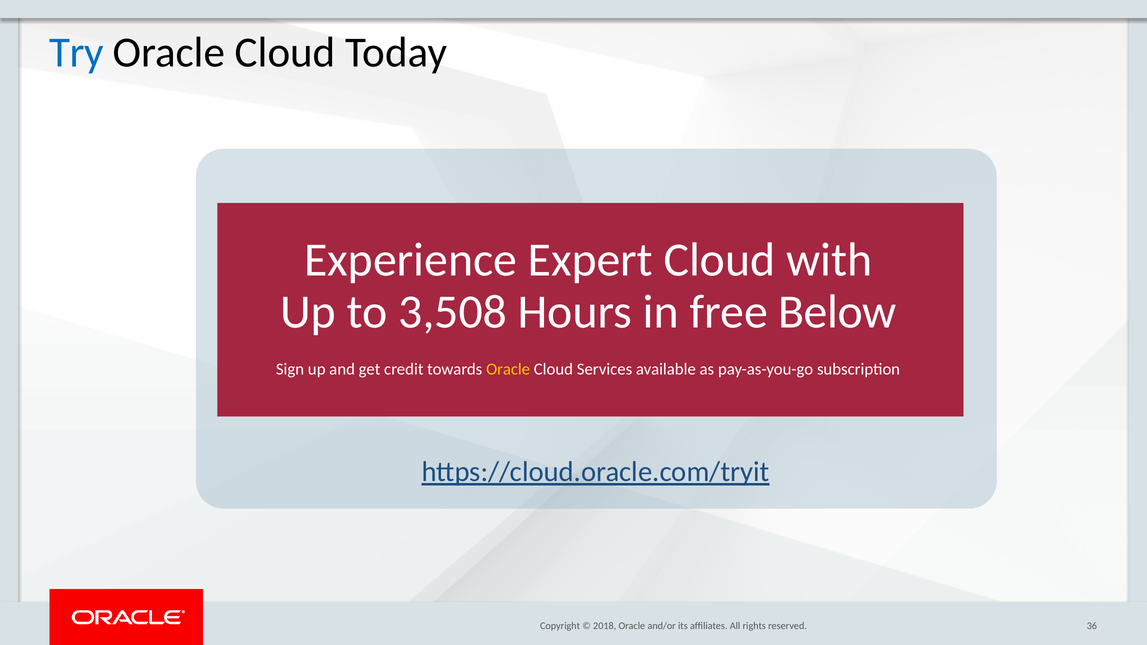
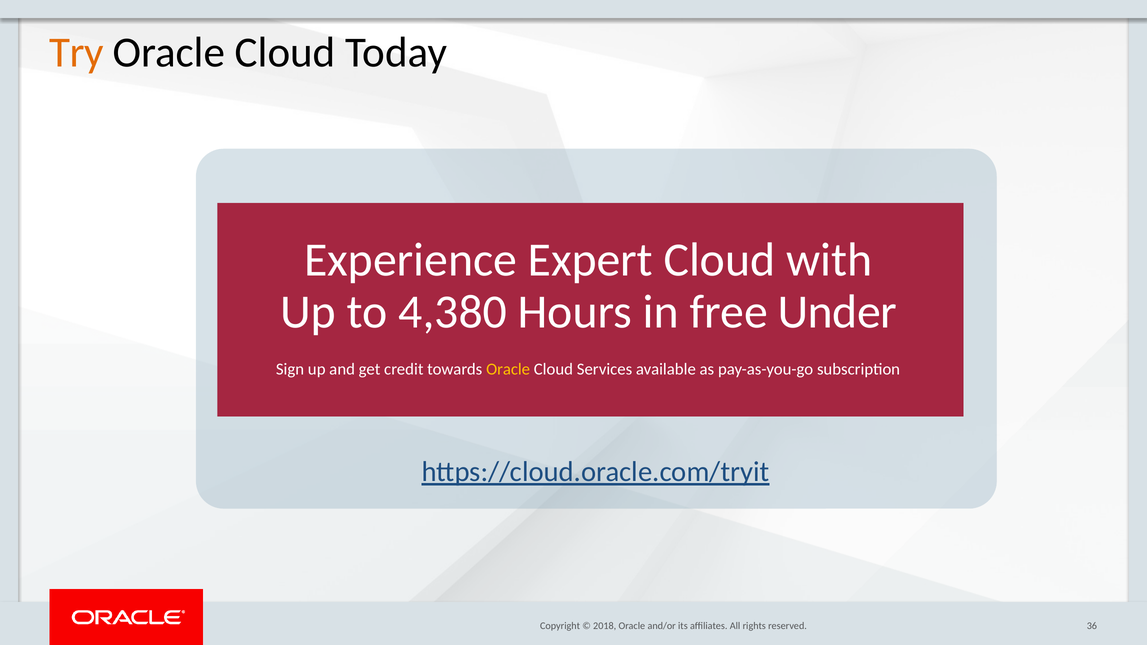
Try colour: blue -> orange
3,508: 3,508 -> 4,380
Below: Below -> Under
